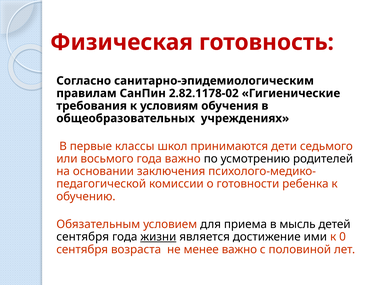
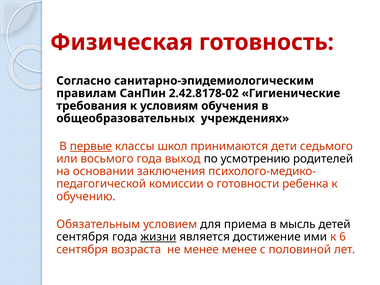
2.82.1178-02: 2.82.1178-02 -> 2.42.8178-02
первые underline: none -> present
года важно: важно -> выход
0: 0 -> 6
менее важно: важно -> менее
